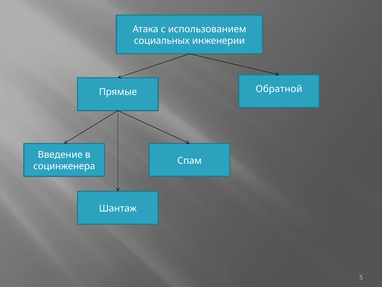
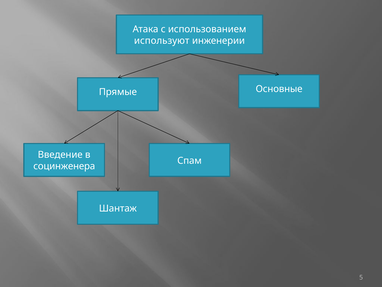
социальных: социальных -> используют
Обратной: Обратной -> Основные
